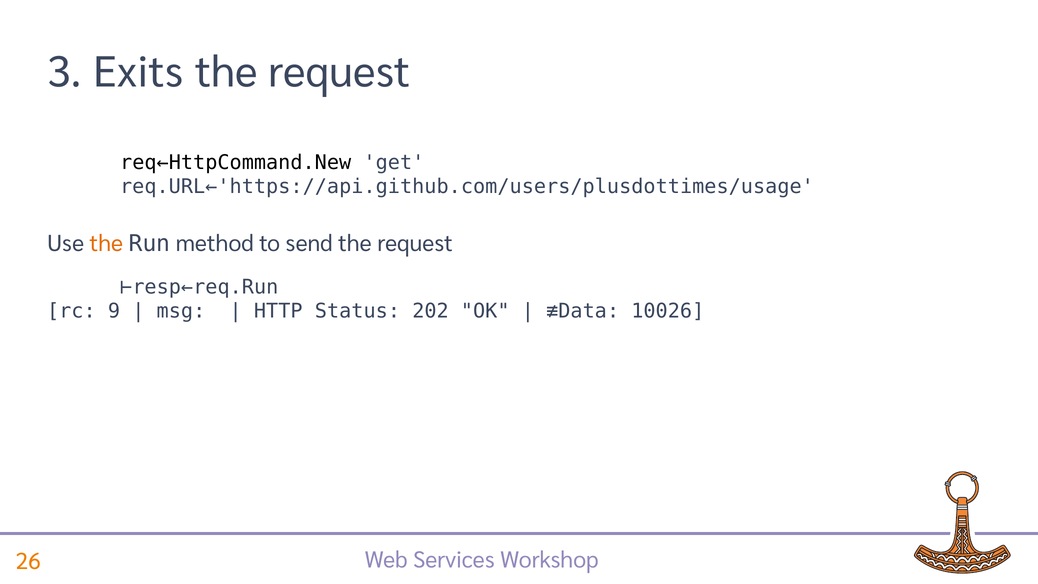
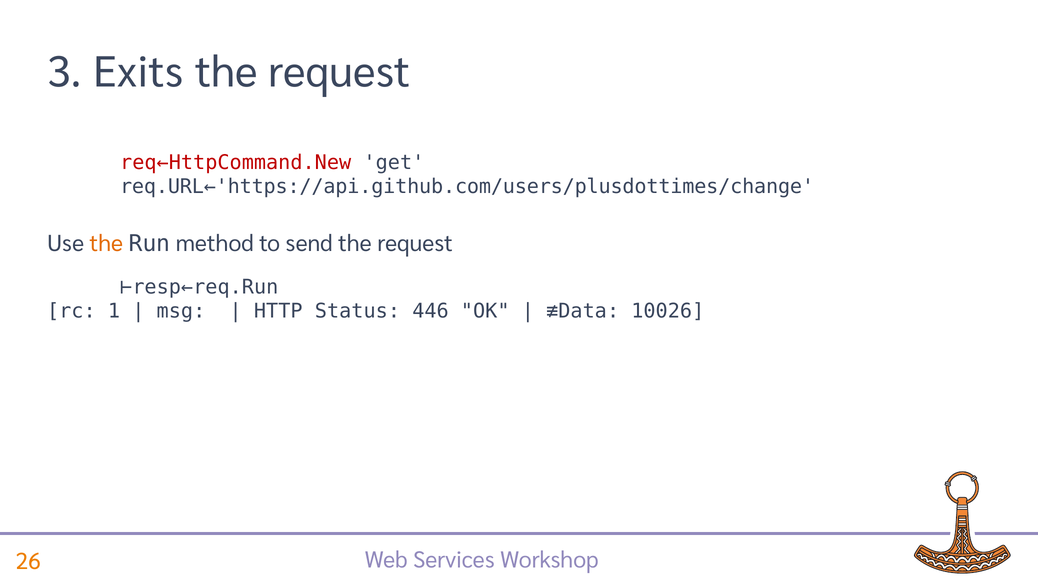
req←HttpCommand.New colour: black -> red
req.URL←'https://api.github.com/users/plusdottimes/usage: req.URL←'https://api.github.com/users/plusdottimes/usage -> req.URL←'https://api.github.com/users/plusdottimes/change
9: 9 -> 1
202: 202 -> 446
